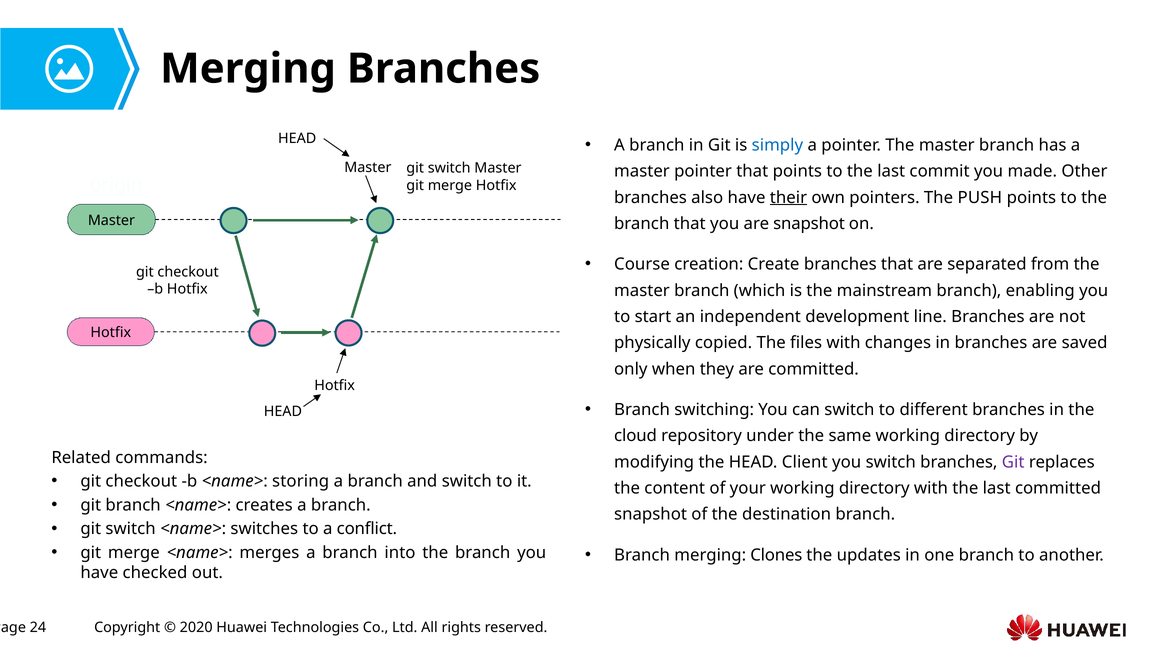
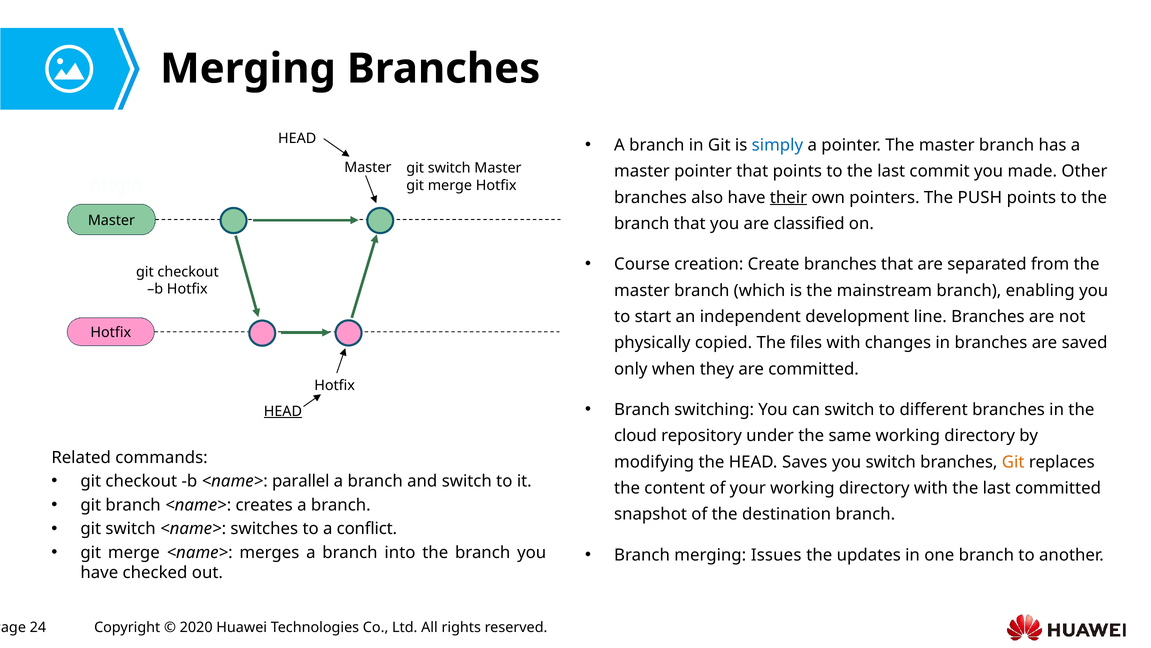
are snapshot: snapshot -> classified
HEAD at (283, 411) underline: none -> present
Client: Client -> Saves
Git at (1013, 462) colour: purple -> orange
storing: storing -> parallel
Clones: Clones -> Issues
